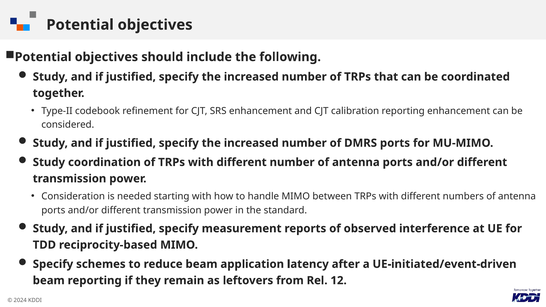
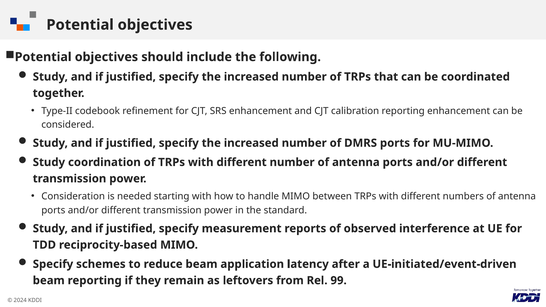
12: 12 -> 99
